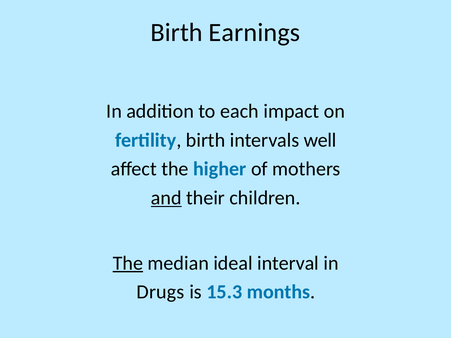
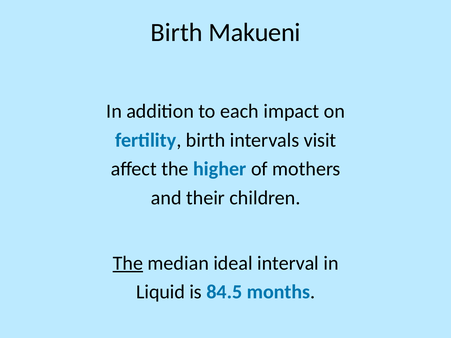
Earnings: Earnings -> Makueni
well: well -> visit
and underline: present -> none
Drugs: Drugs -> Liquid
15.3: 15.3 -> 84.5
